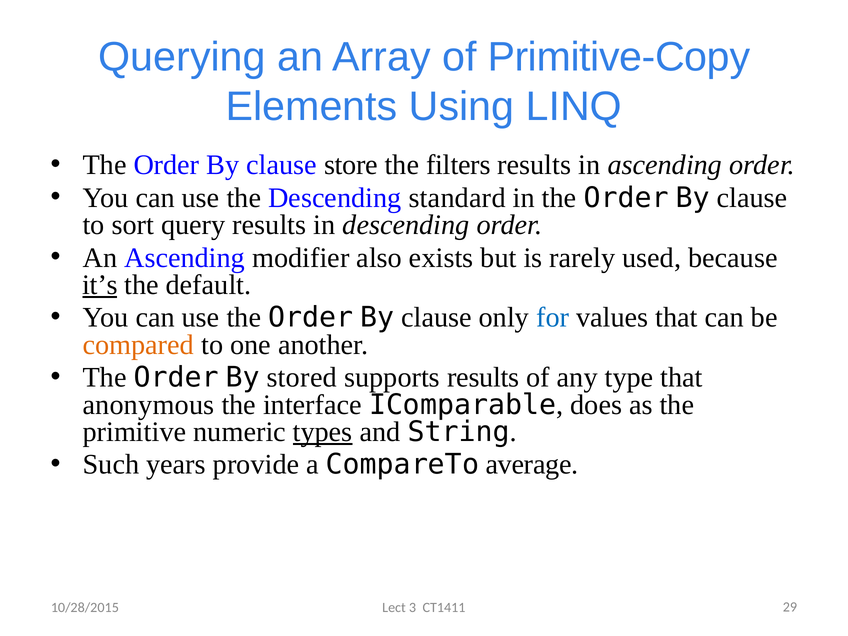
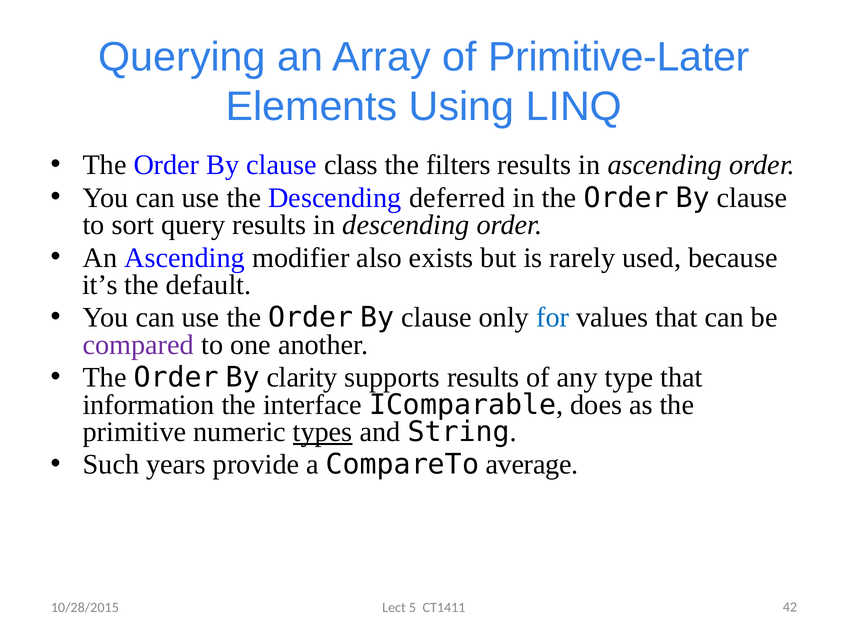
Primitive-Copy: Primitive-Copy -> Primitive-Later
store: store -> class
standard: standard -> deferred
it’s underline: present -> none
compared colour: orange -> purple
stored: stored -> clarity
anonymous: anonymous -> information
3: 3 -> 5
29: 29 -> 42
